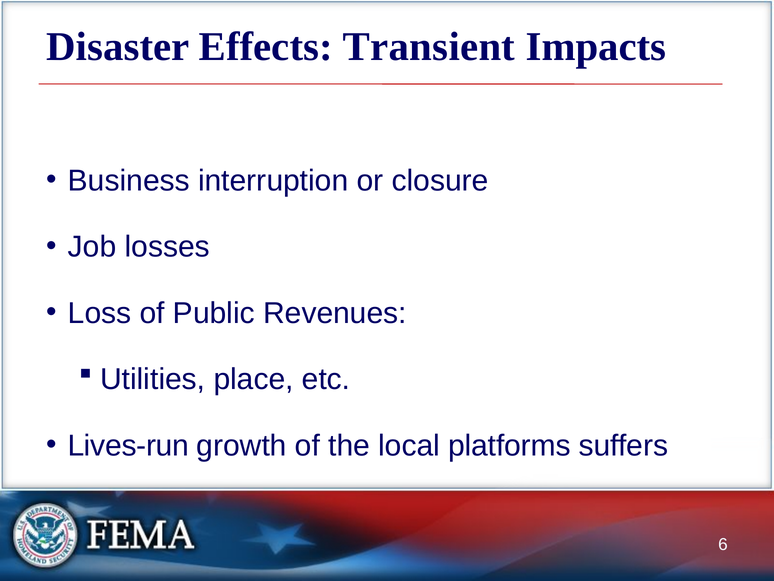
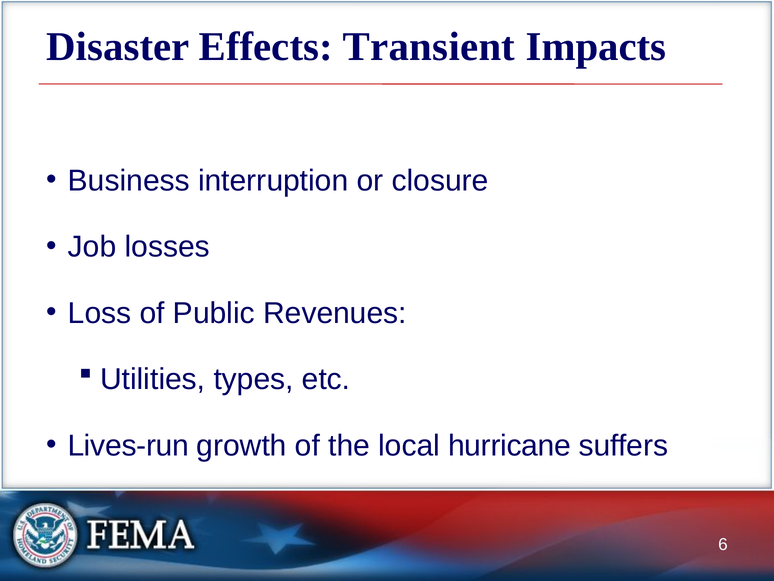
place: place -> types
platforms: platforms -> hurricane
